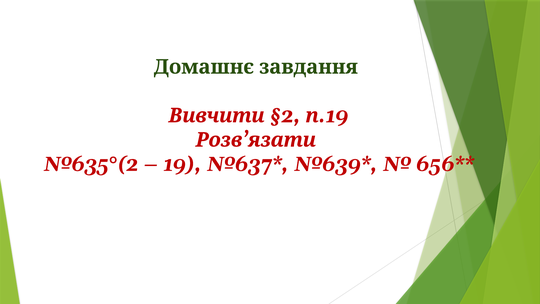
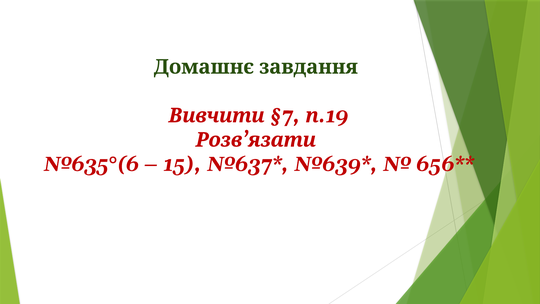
§2: §2 -> §7
№635°(2: №635°(2 -> №635°(6
19: 19 -> 15
